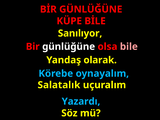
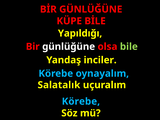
Sanılıyor: Sanılıyor -> Yapıldığı
bile colour: pink -> light green
olarak: olarak -> inciler
Yazardı at (81, 101): Yazardı -> Körebe
